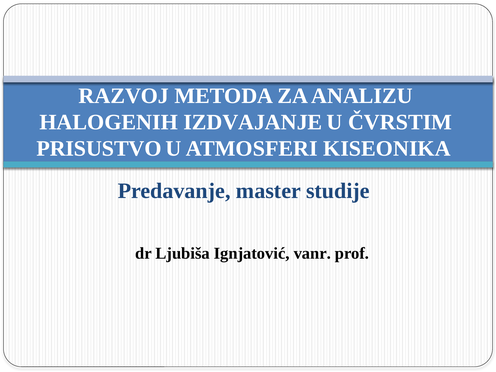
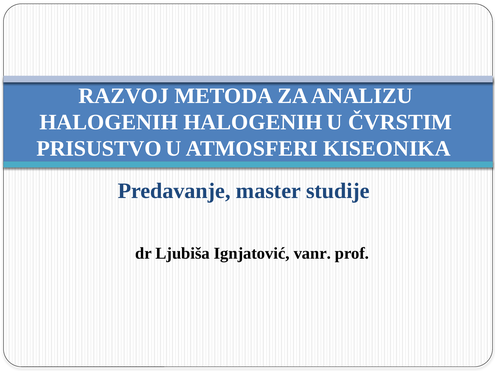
HALOGENIH IZDVAJANJE: IZDVAJANJE -> HALOGENIH
